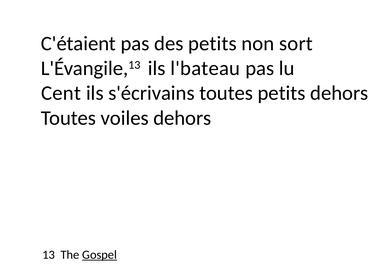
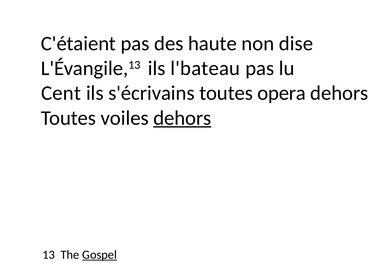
des petits: petits -> haute
sort: sort -> dise
toutes petits: petits -> opera
dehors at (182, 118) underline: none -> present
